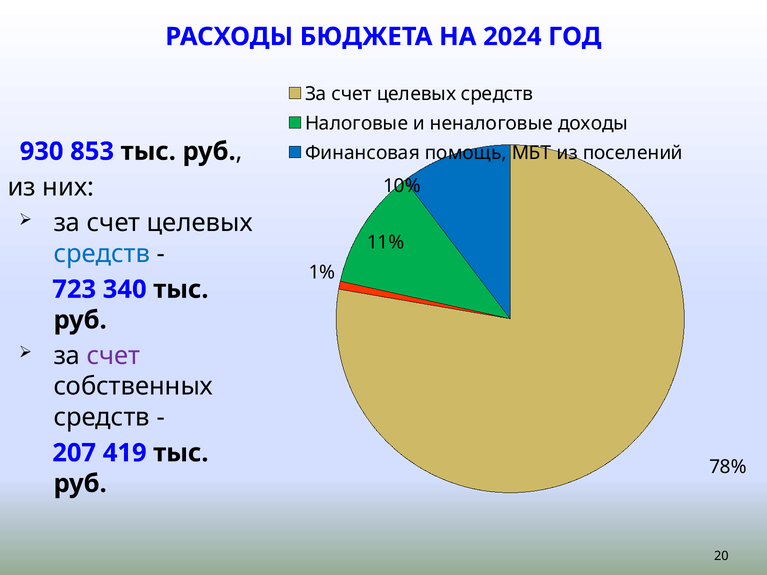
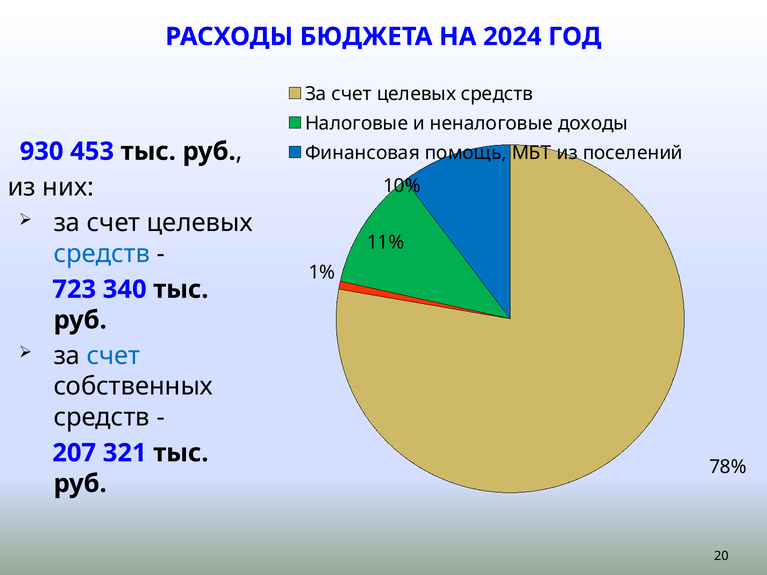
853: 853 -> 453
счет at (114, 356) colour: purple -> blue
419: 419 -> 321
